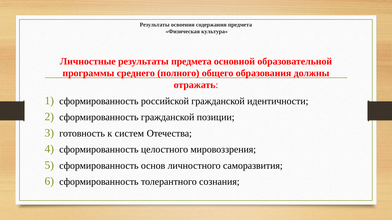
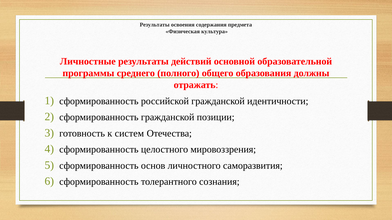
результаты предмета: предмета -> действий
